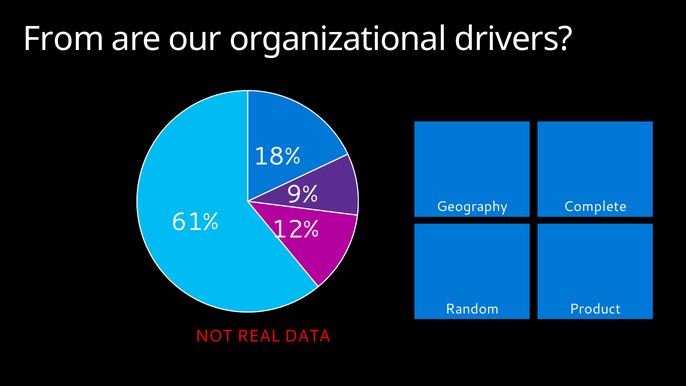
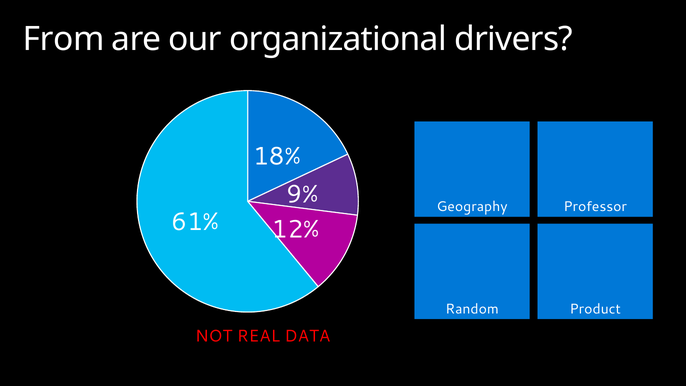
Complete: Complete -> Professor
